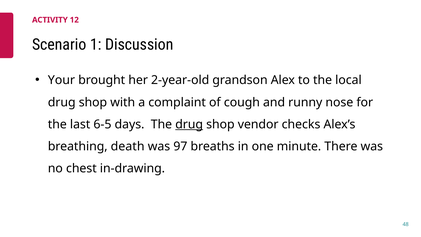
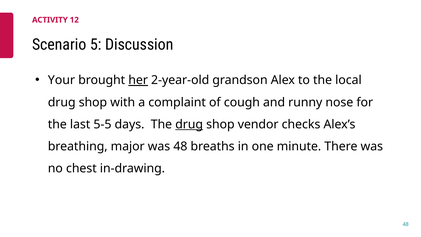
1: 1 -> 5
her underline: none -> present
6-5: 6-5 -> 5-5
death: death -> major
was 97: 97 -> 48
